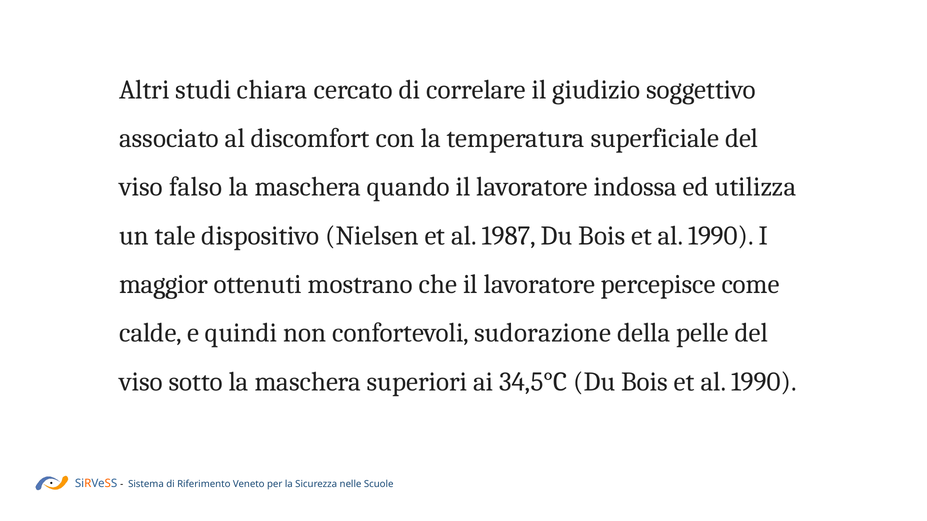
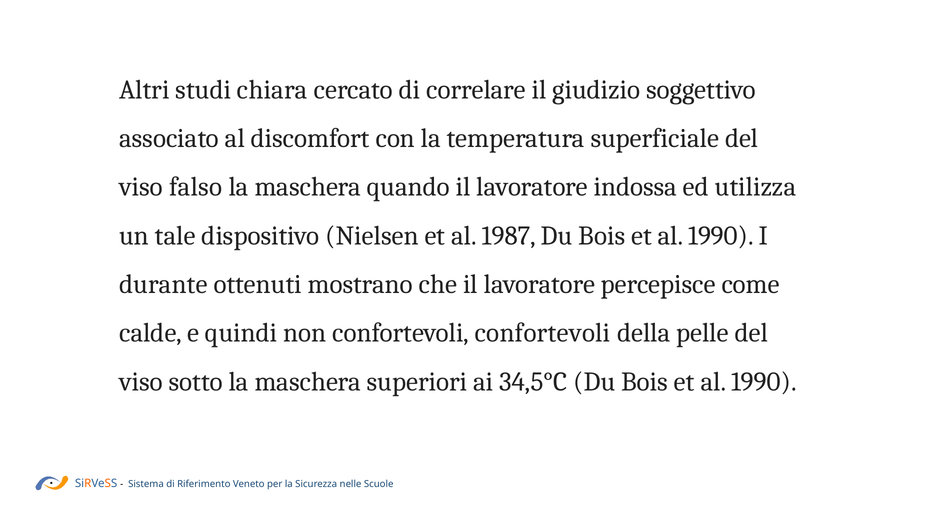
maggior: maggior -> durante
confortevoli sudorazione: sudorazione -> confortevoli
